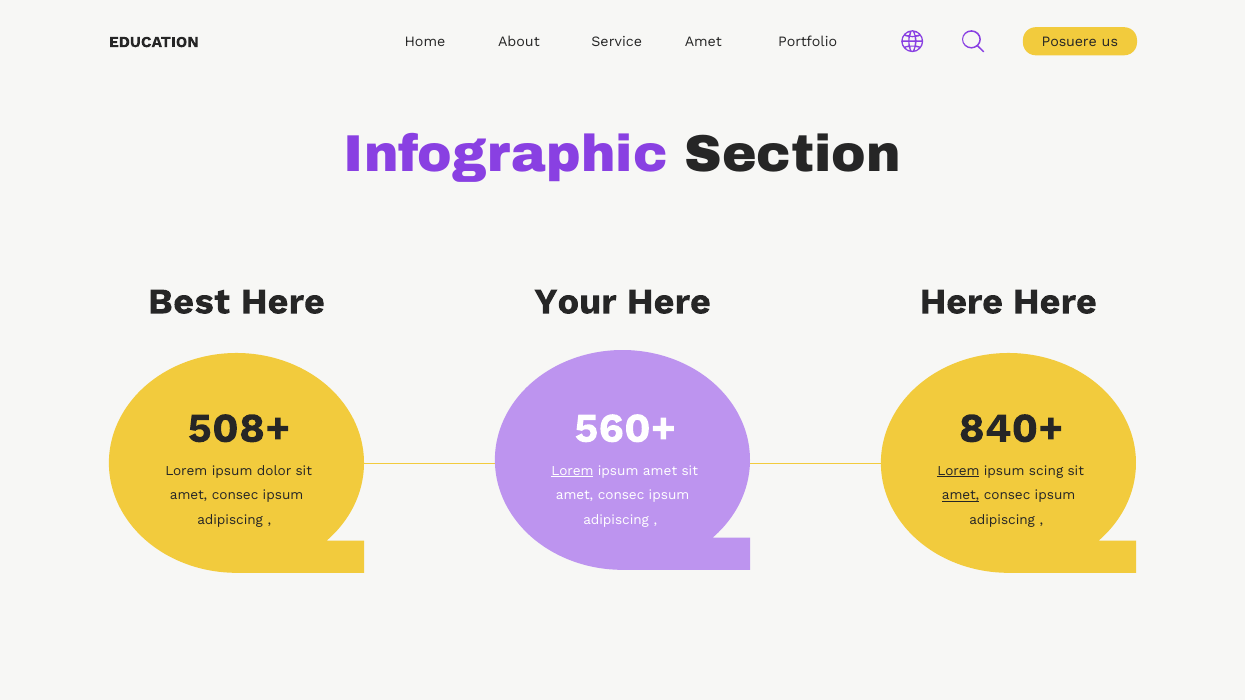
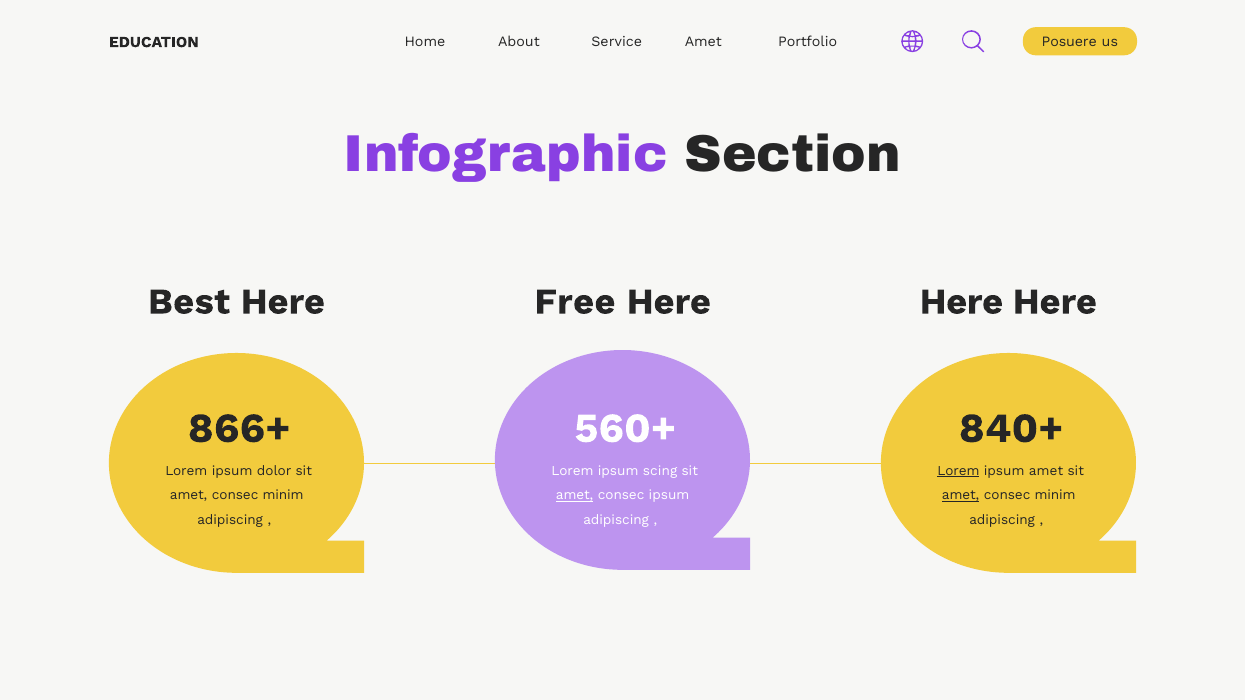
Your: Your -> Free
508+: 508+ -> 866+
Lorem at (572, 471) underline: present -> none
ipsum amet: amet -> scing
ipsum scing: scing -> amet
ipsum at (283, 495): ipsum -> minim
amet at (575, 495) underline: none -> present
ipsum at (1055, 495): ipsum -> minim
